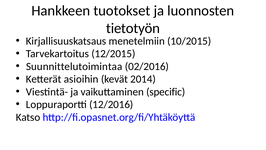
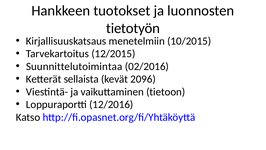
asioihin: asioihin -> sellaista
2014: 2014 -> 2096
specific: specific -> tietoon
